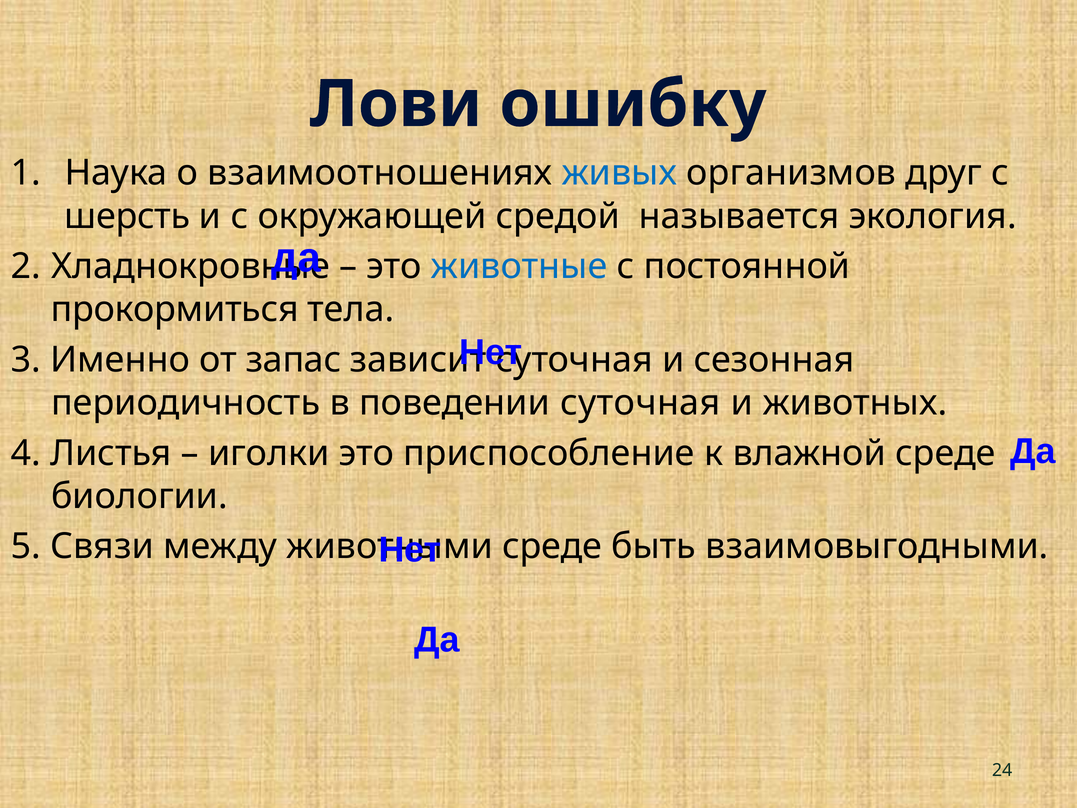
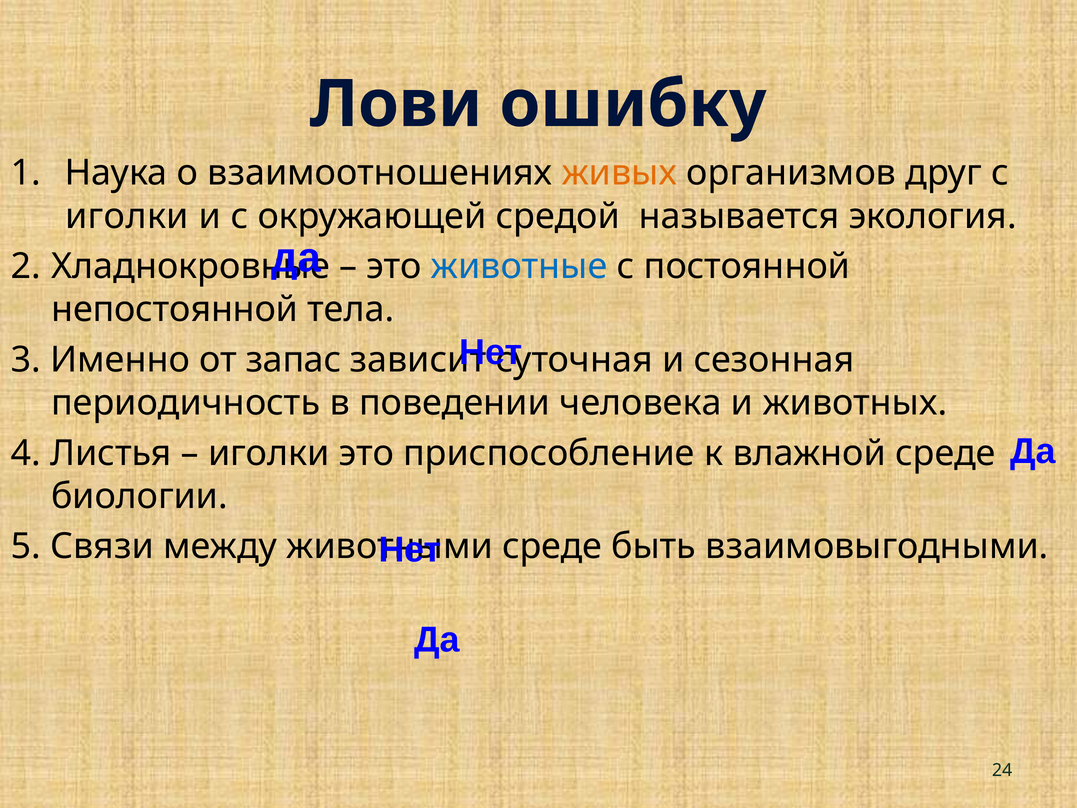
живых colour: blue -> orange
шерсть at (127, 216): шерсть -> иголки
прокормиться: прокормиться -> непостоянной
поведении суточная: суточная -> человека
